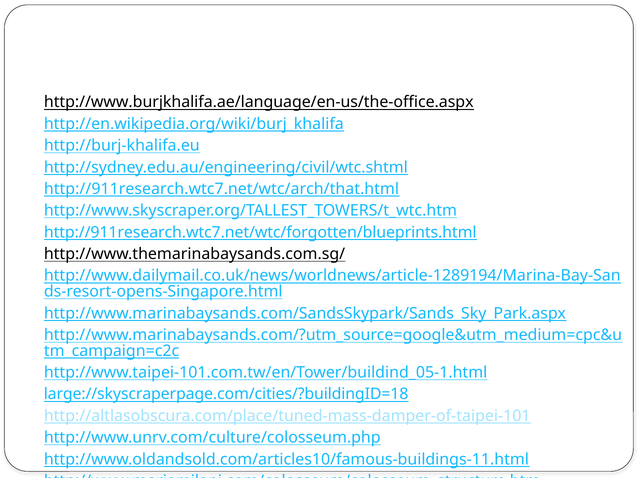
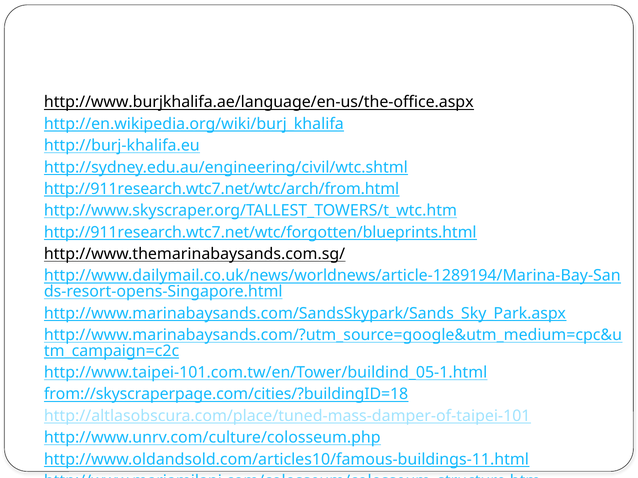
http://911research.wtc7.net/wtc/arch/that.html: http://911research.wtc7.net/wtc/arch/that.html -> http://911research.wtc7.net/wtc/arch/from.html
large://skyscraperpage.com/cities/?buildingID=18: large://skyscraperpage.com/cities/?buildingID=18 -> from://skyscraperpage.com/cities/?buildingID=18
